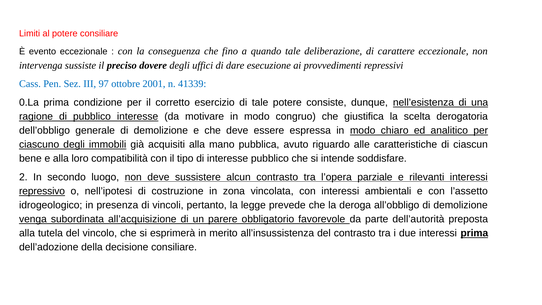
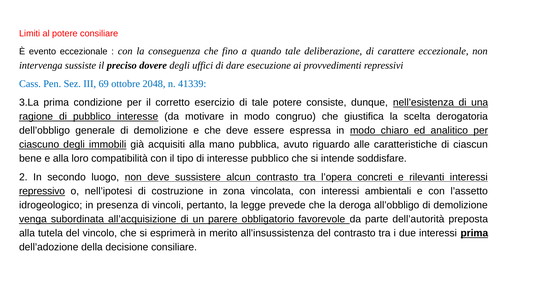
97: 97 -> 69
2001: 2001 -> 2048
0.La: 0.La -> 3.La
parziale: parziale -> concreti
